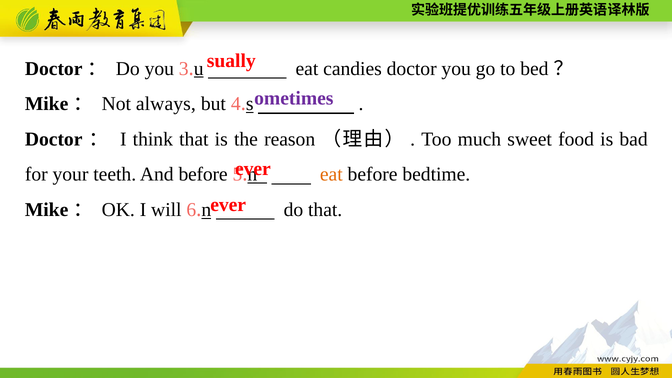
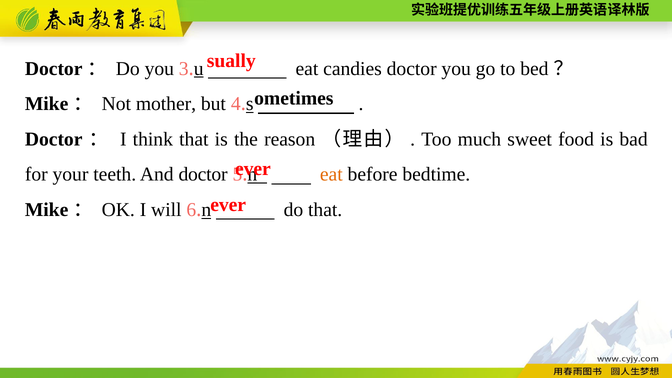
ometimes colour: purple -> black
always: always -> mother
And before: before -> doctor
